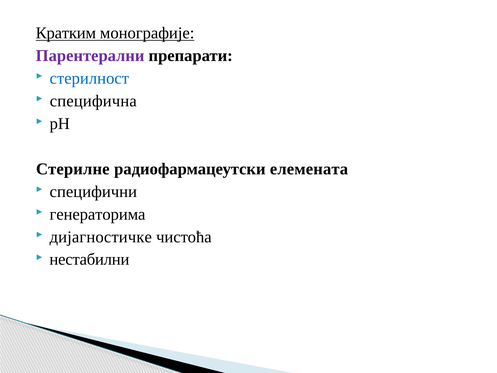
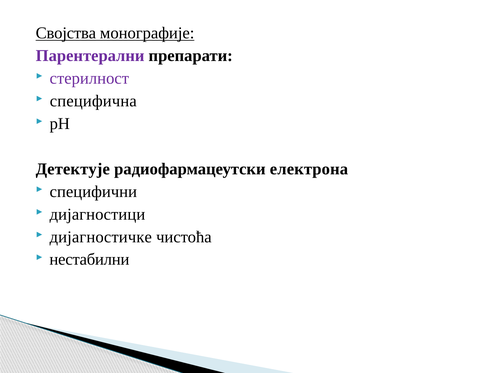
Кратким: Кратким -> Својства
стерилност colour: blue -> purple
Стерилне: Стерилне -> Детектује
елемената: елемената -> електрона
генераторима: генераторима -> дијагностици
